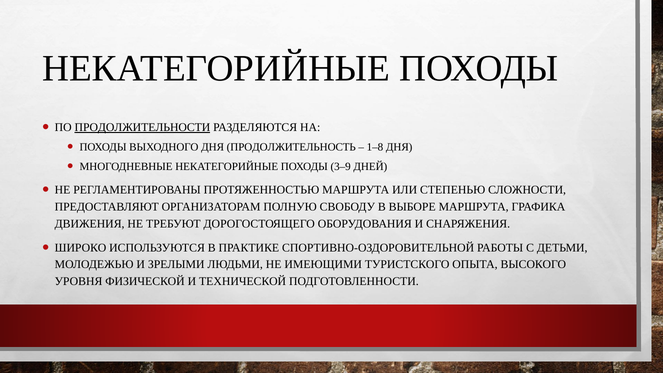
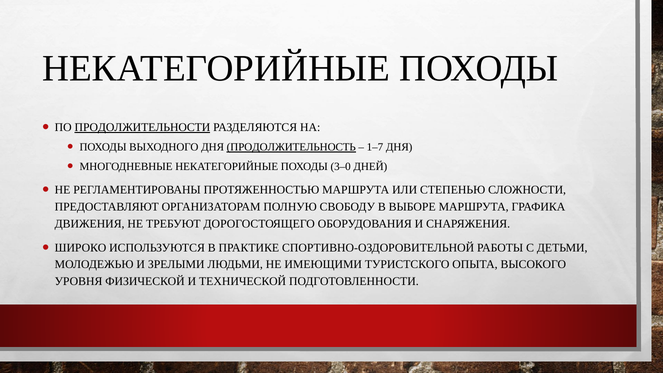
ПРОДОЛЖИТЕЛЬНОСТЬ underline: none -> present
1–8: 1–8 -> 1–7
3–9: 3–9 -> 3–0
